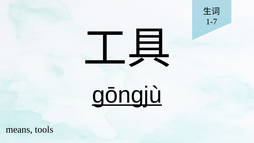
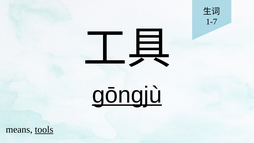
tools underline: none -> present
